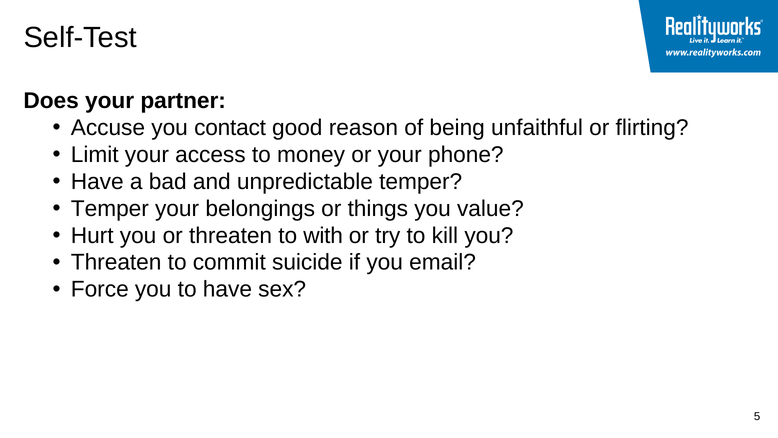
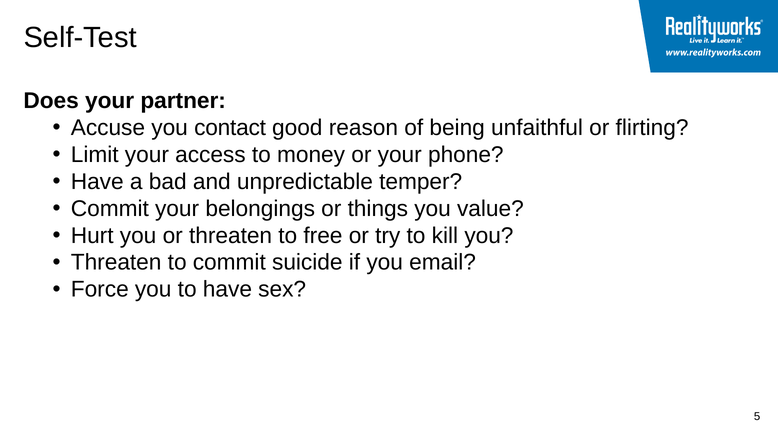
Temper at (110, 208): Temper -> Commit
with: with -> free
